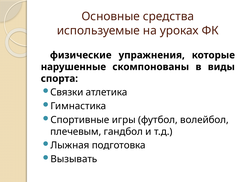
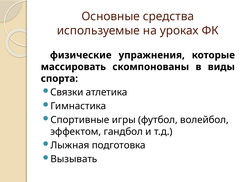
нарушенные: нарушенные -> массировать
плечевым: плечевым -> эффектом
